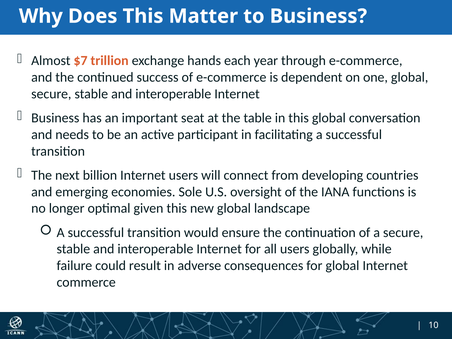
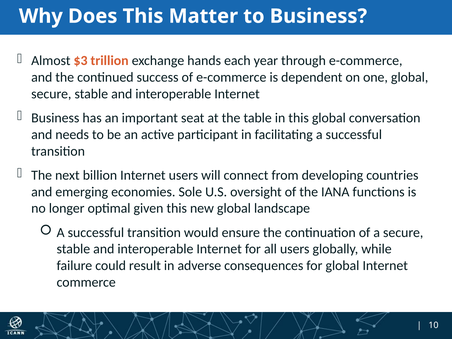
$7: $7 -> $3
